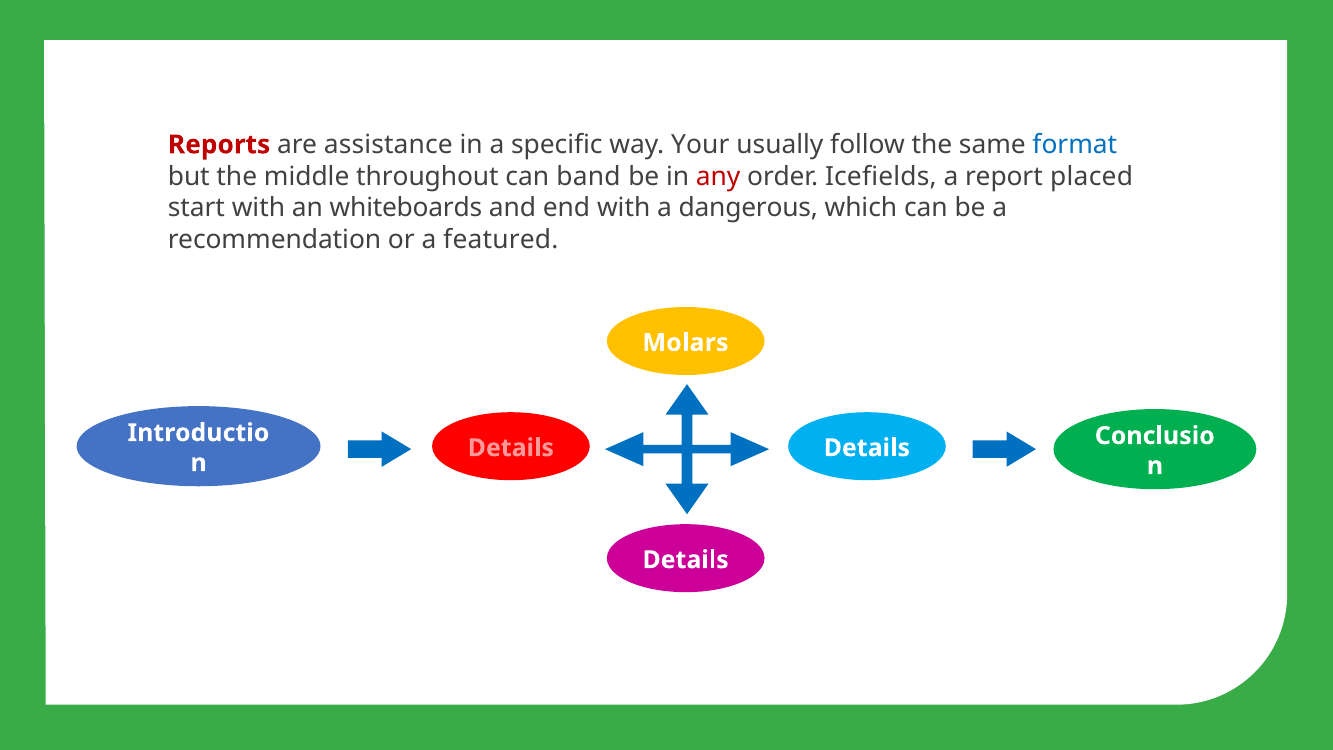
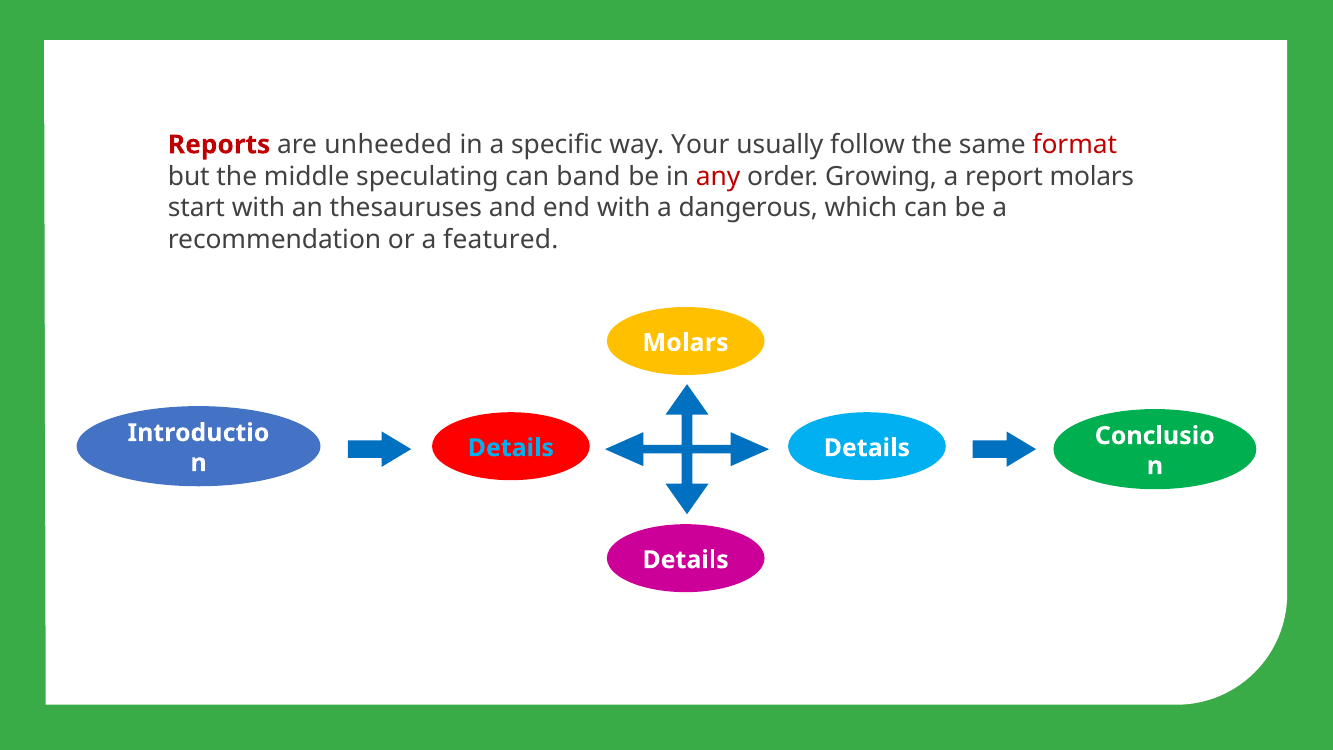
assistance: assistance -> unheeded
format colour: blue -> red
throughout: throughout -> speculating
Icefields: Icefields -> Growing
report placed: placed -> molars
whiteboards: whiteboards -> thesauruses
Details at (511, 448) colour: pink -> light blue
